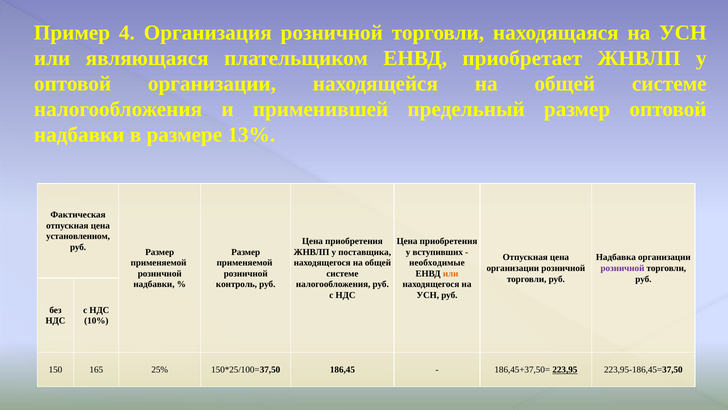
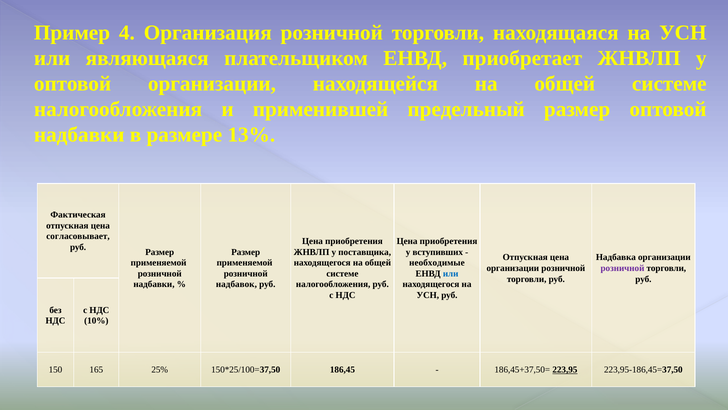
установленном: установленном -> согласовывает
или at (451, 273) colour: orange -> blue
контроль: контроль -> надбавок
